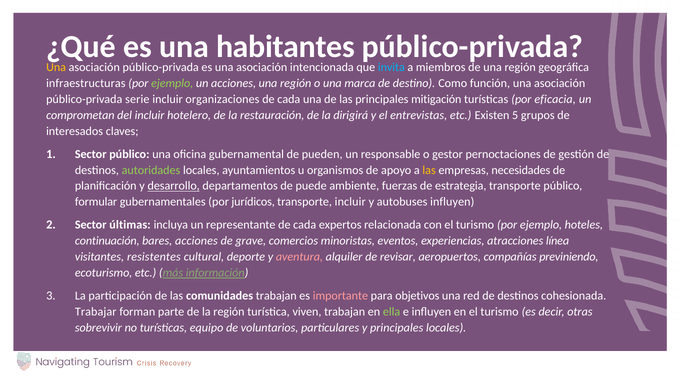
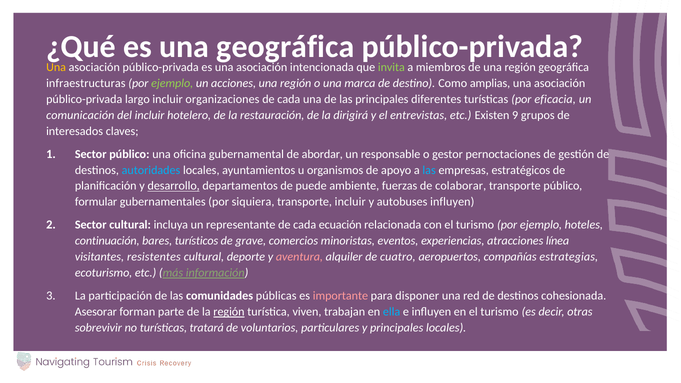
una habitantes: habitantes -> geográfica
invita colour: light blue -> light green
función: función -> amplias
serie: serie -> largo
mitigación: mitigación -> diferentes
comprometan: comprometan -> comunicación
5: 5 -> 9
pueden: pueden -> abordar
autoridades colour: light green -> light blue
las at (429, 170) colour: yellow -> light blue
necesidades: necesidades -> estratégicos
estrategia: estrategia -> colaborar
jurídicos: jurídicos -> siquiera
Sector últimas: últimas -> cultural
expertos: expertos -> ecuación
bares acciones: acciones -> turísticos
revisar: revisar -> cuatro
previniendo: previniendo -> estrategias
comunidades trabajan: trabajan -> públicas
objetivos: objetivos -> disponer
Trabajar: Trabajar -> Asesorar
región at (229, 312) underline: none -> present
ella colour: light green -> light blue
equipo: equipo -> tratará
